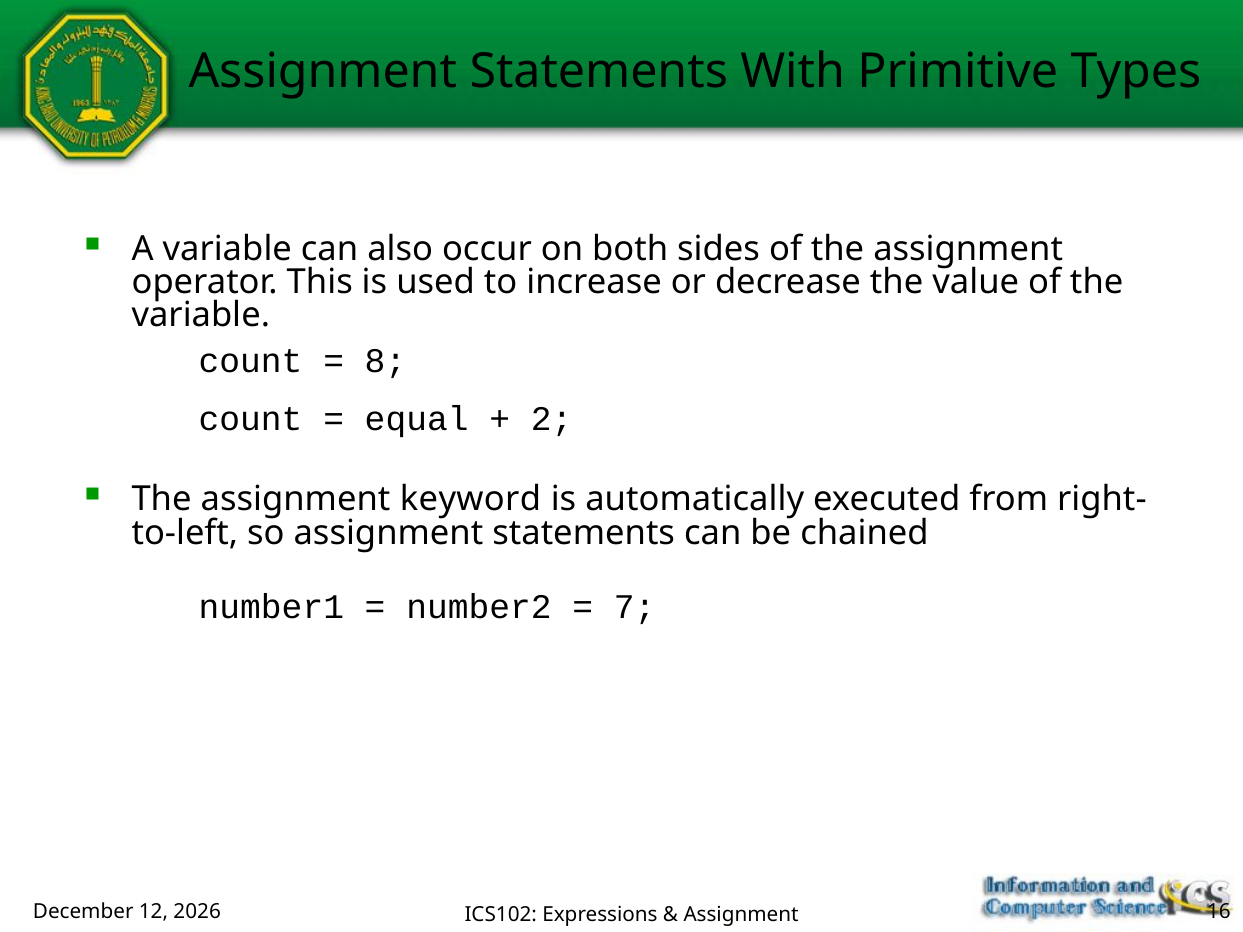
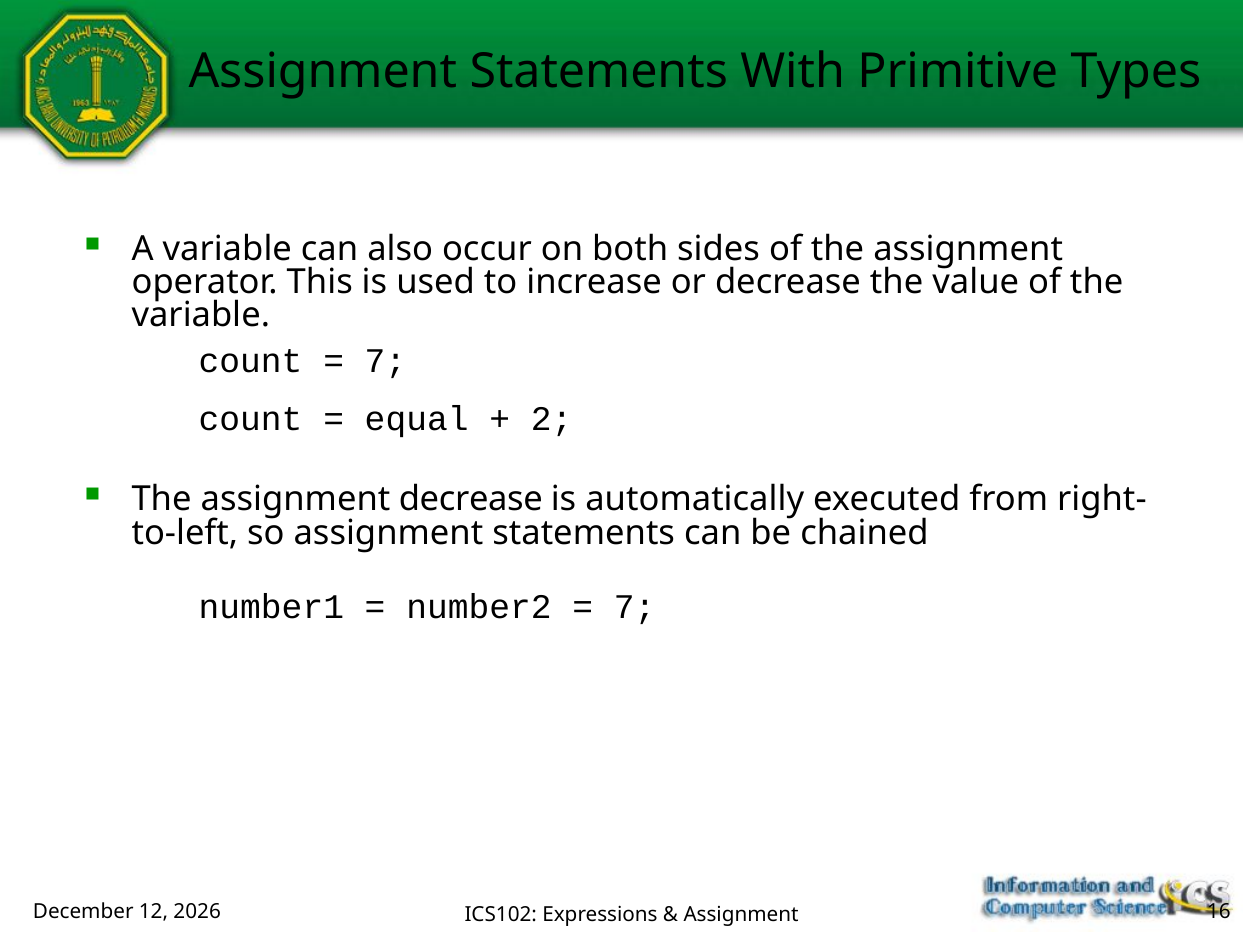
8 at (385, 361): 8 -> 7
assignment keyword: keyword -> decrease
